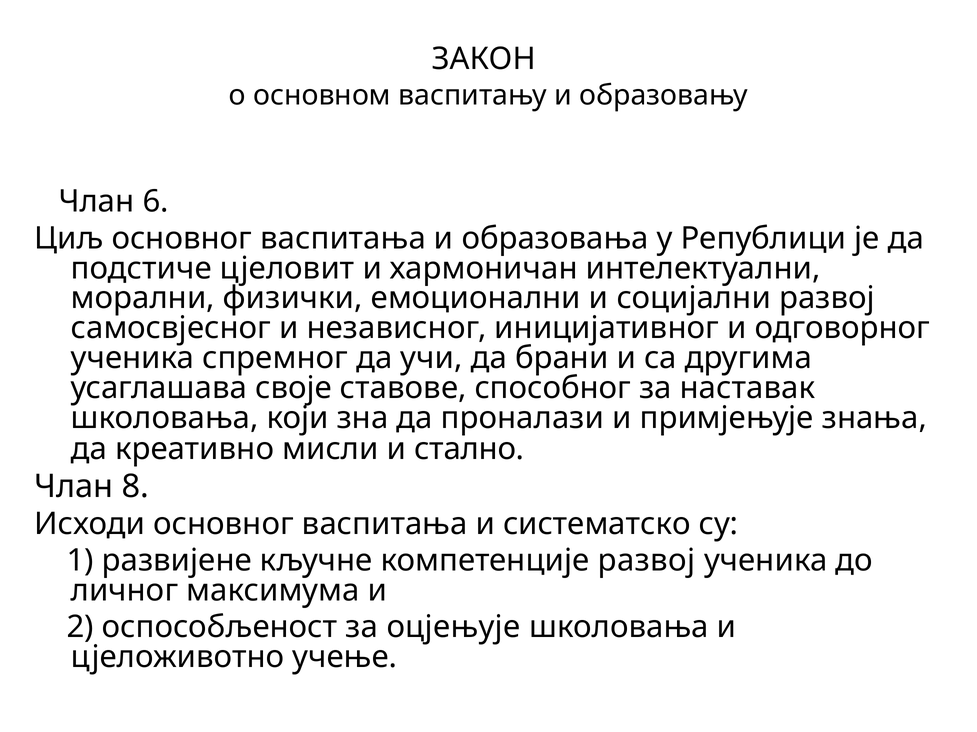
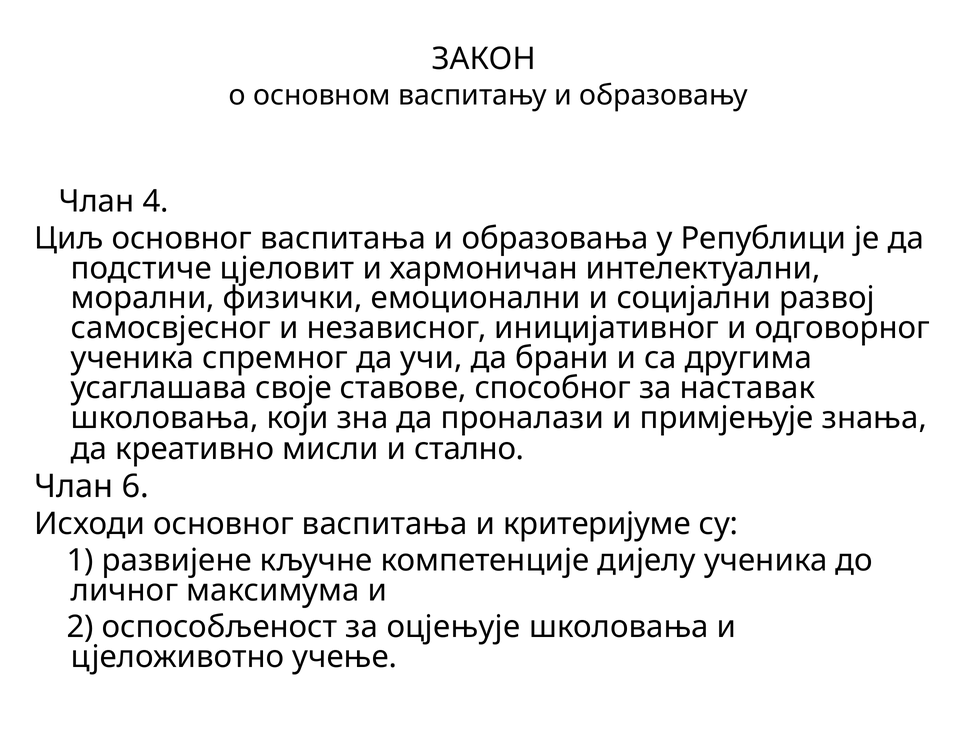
6: 6 -> 4
8: 8 -> 6
систематско: систематско -> критеријуме
компетенције развој: развој -> дијелу
